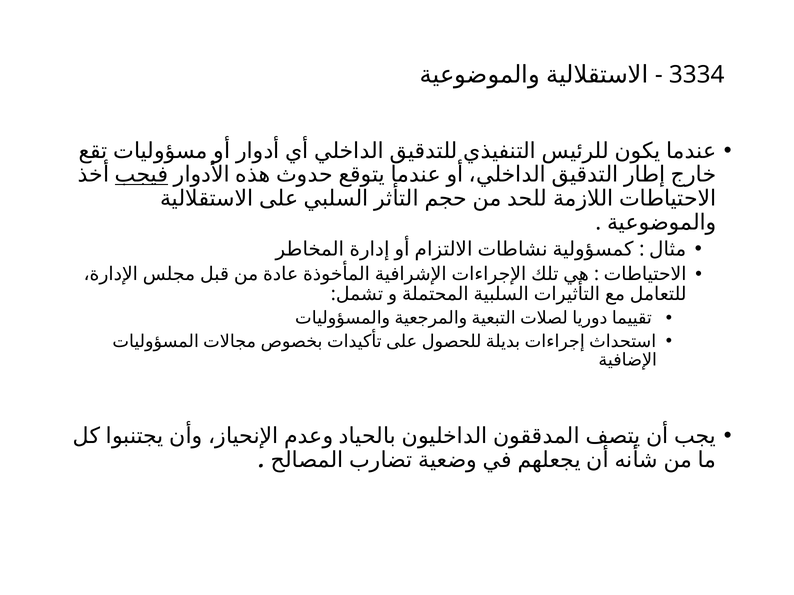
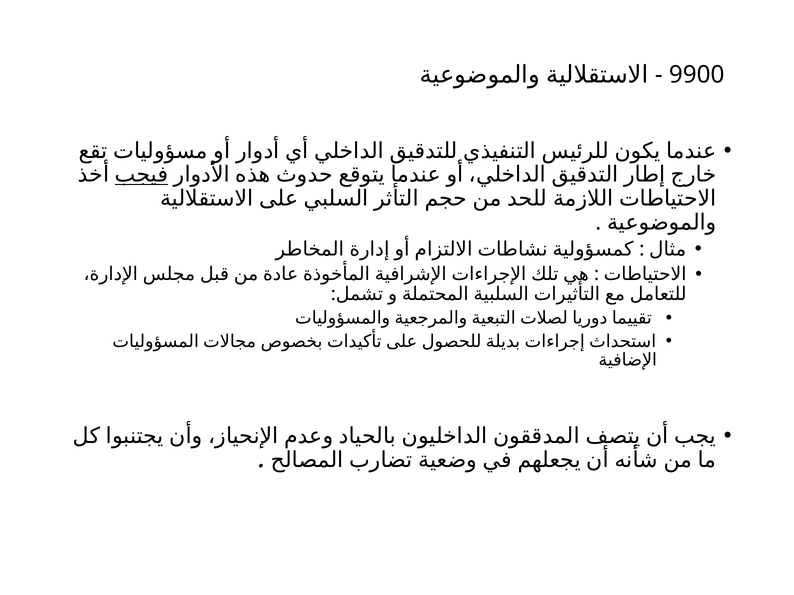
3334: 3334 -> 9900
